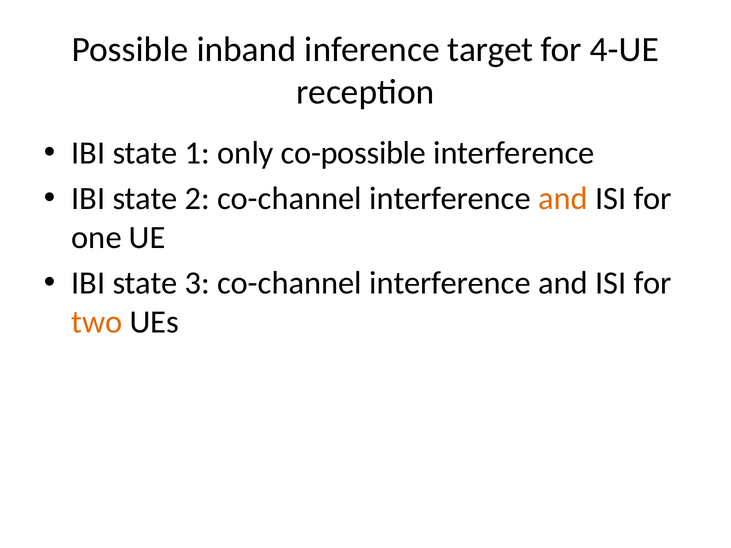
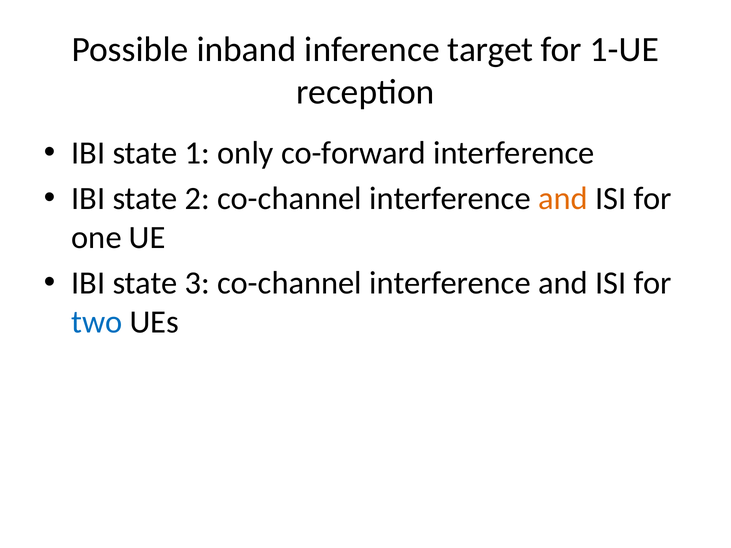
4-UE: 4-UE -> 1-UE
co-possible: co-possible -> co-forward
two colour: orange -> blue
